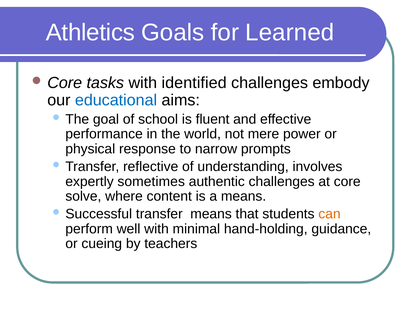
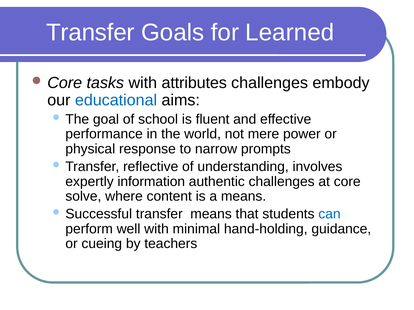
Athletics at (90, 33): Athletics -> Transfer
identified: identified -> attributes
sometimes: sometimes -> information
can colour: orange -> blue
